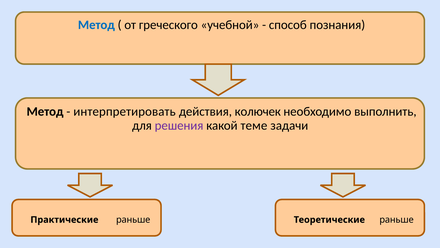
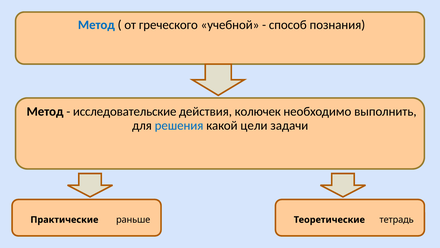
интерпретировать: интерпретировать -> исследовательские
решения colour: purple -> blue
теме: теме -> цели
Теоретические раньше: раньше -> тетрадь
